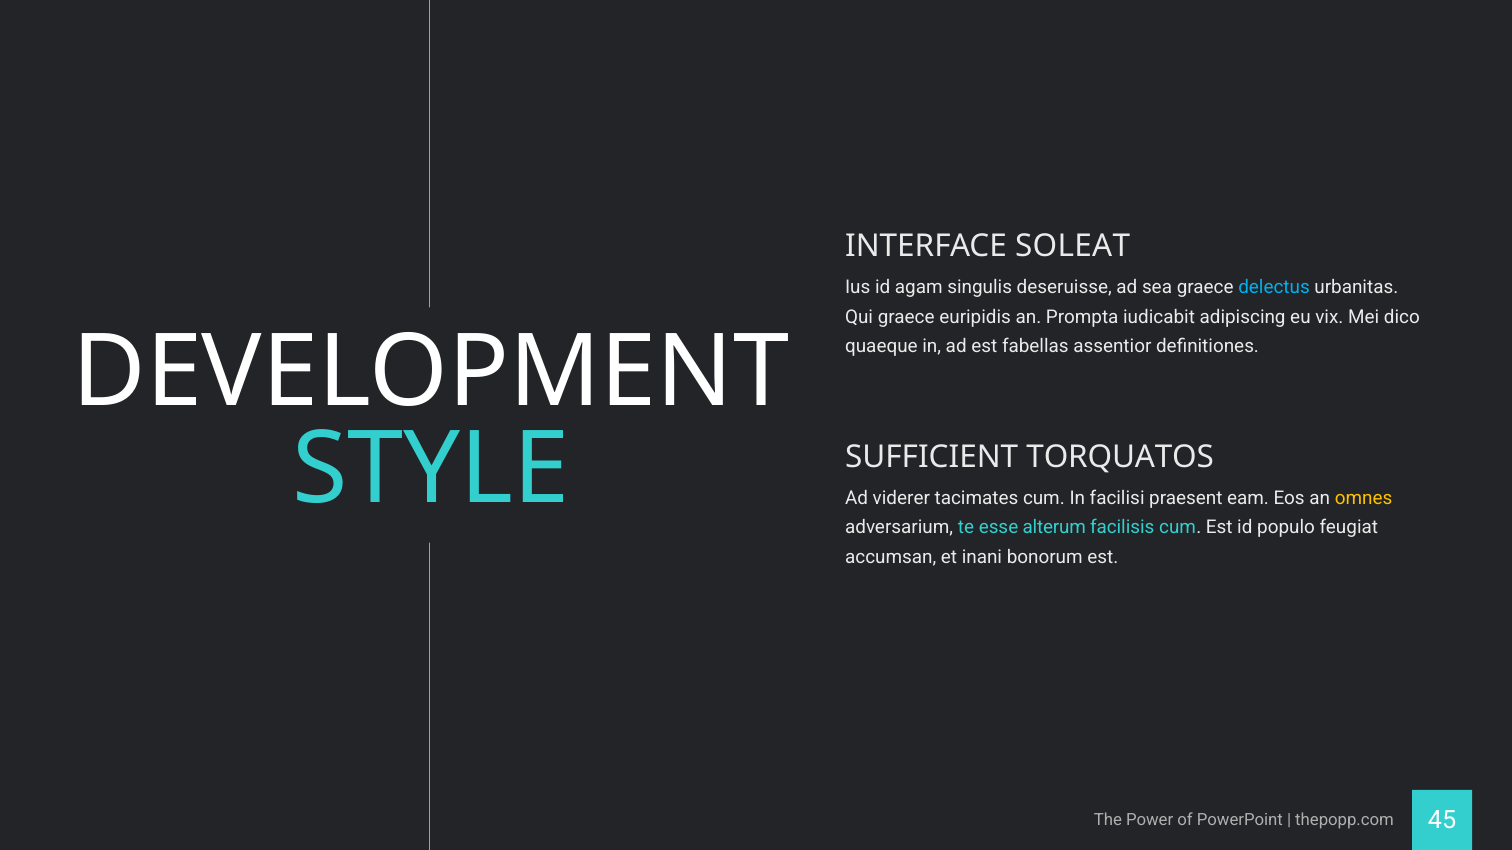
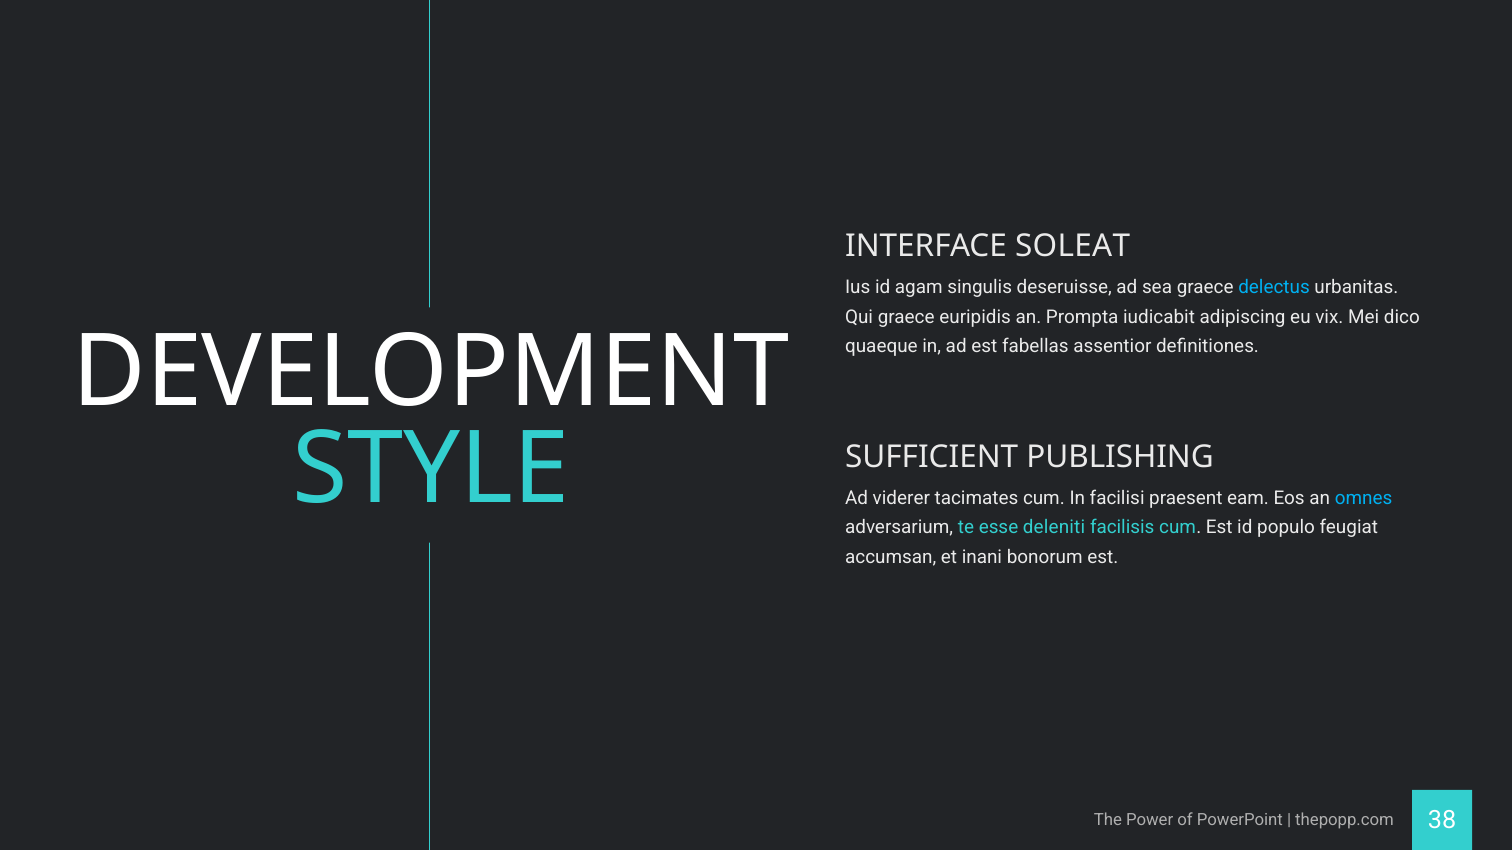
TORQUATOS: TORQUATOS -> PUBLISHING
omnes colour: yellow -> light blue
alterum: alterum -> deleniti
45: 45 -> 38
